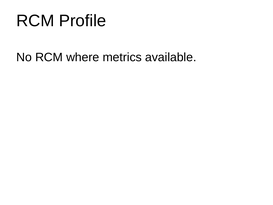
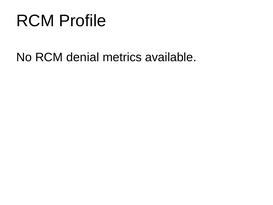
where: where -> denial
